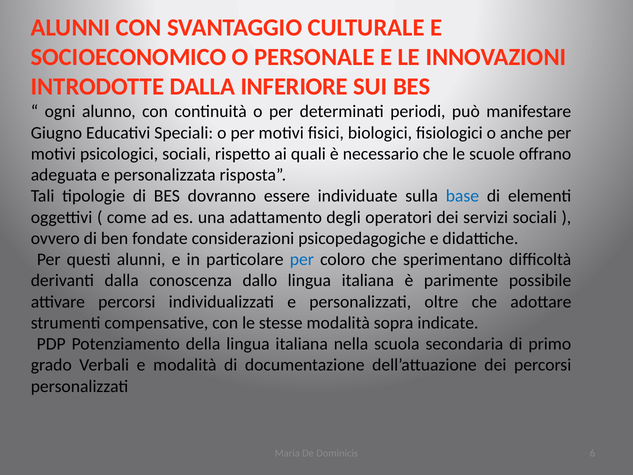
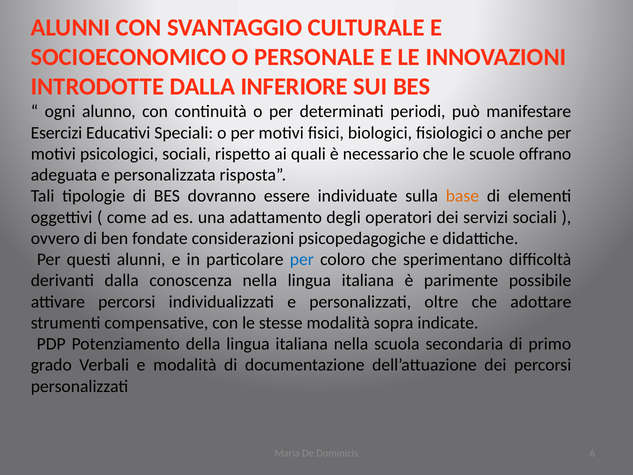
Giugno: Giugno -> Esercizi
base colour: blue -> orange
conoscenza dallo: dallo -> nella
